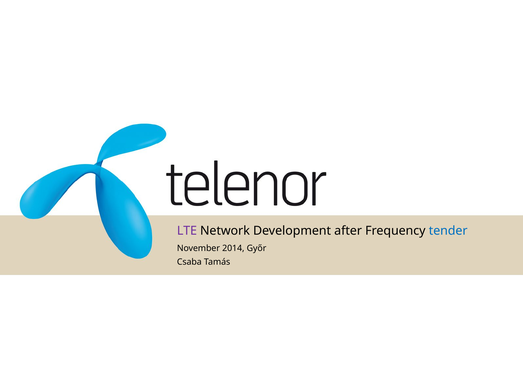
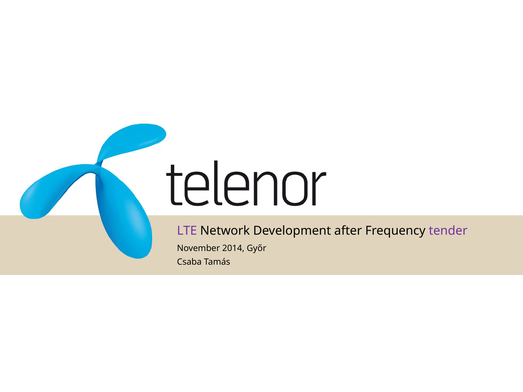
tender colour: blue -> purple
